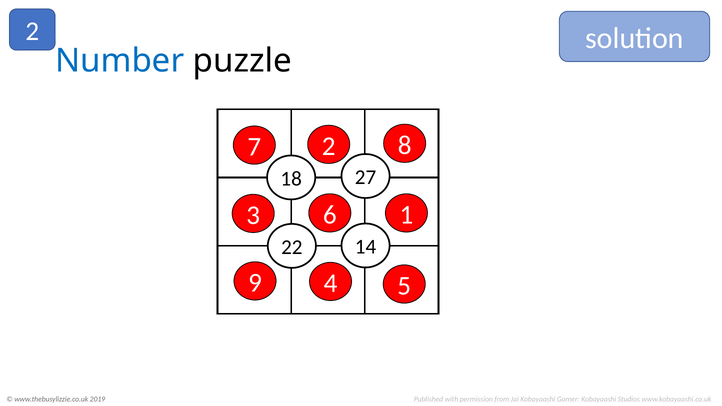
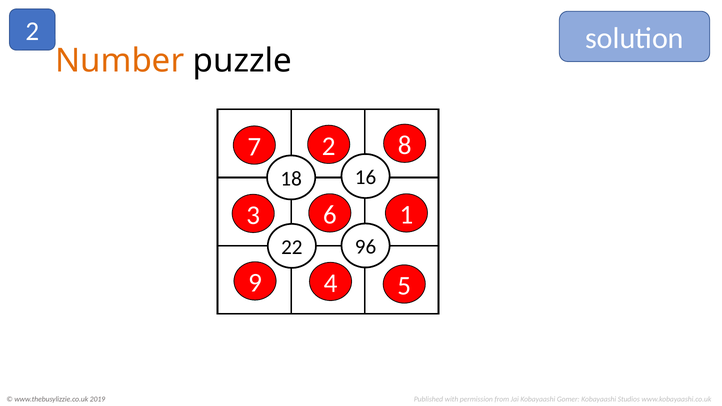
Number colour: blue -> orange
27: 27 -> 16
14: 14 -> 96
